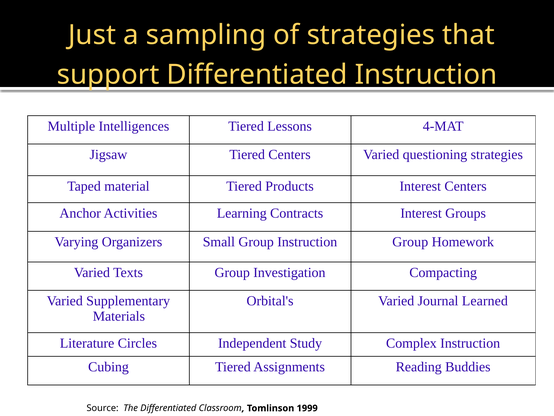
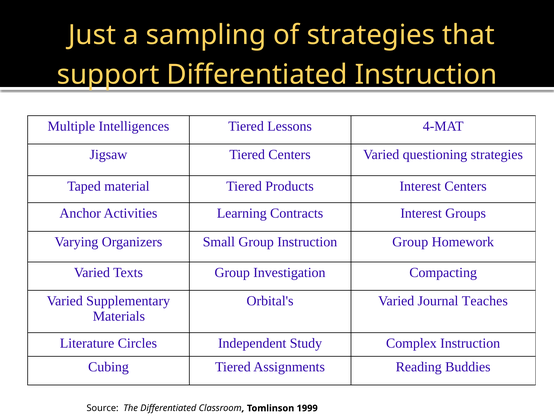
Learned: Learned -> Teaches
